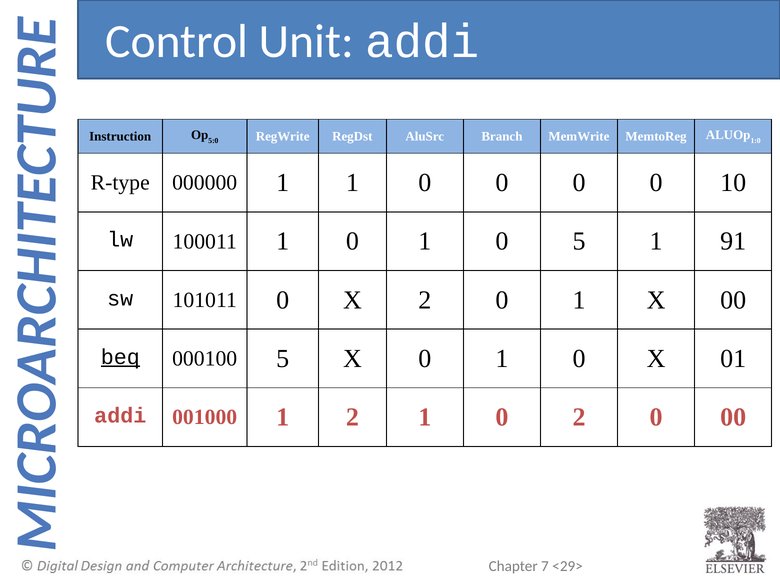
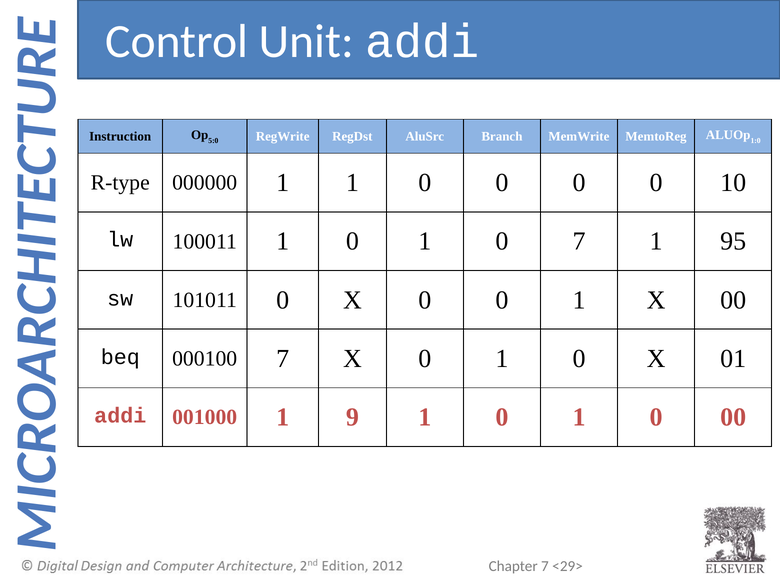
0 5: 5 -> 7
91: 91 -> 95
0 X 2: 2 -> 0
beq underline: present -> none
000100 5: 5 -> 7
1 2: 2 -> 9
2 at (579, 417): 2 -> 1
